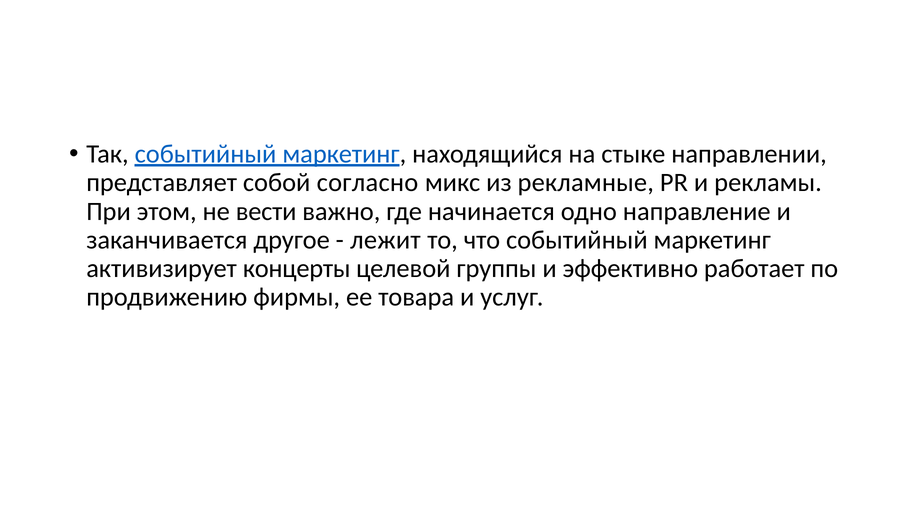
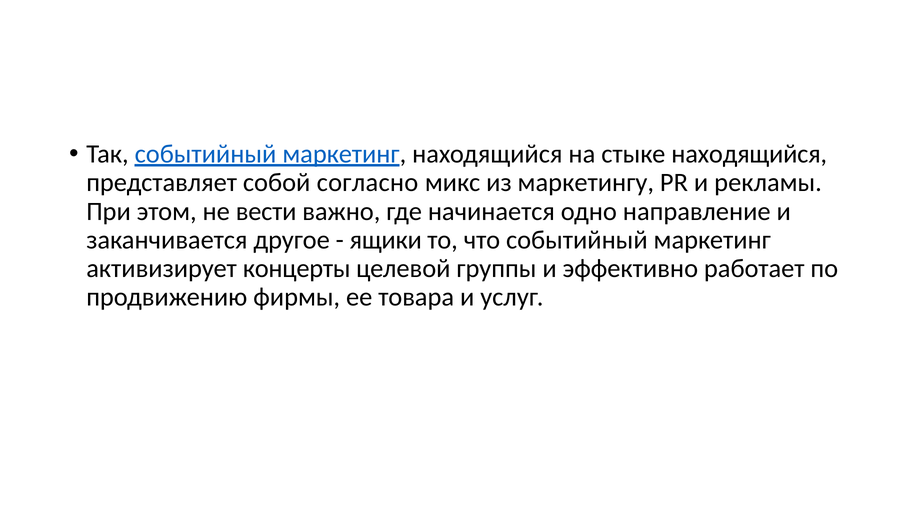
стыке направлении: направлении -> находящийся
рекламные: рекламные -> маркетингу
лежит: лежит -> ящики
